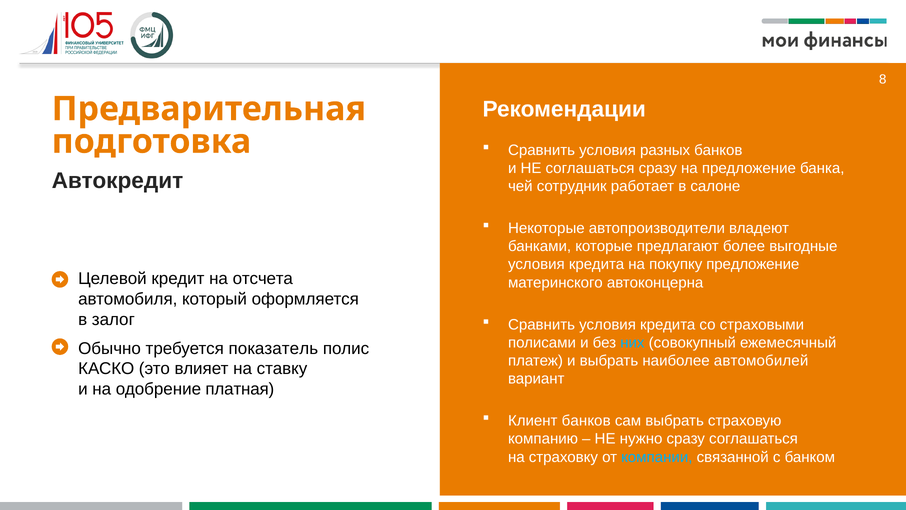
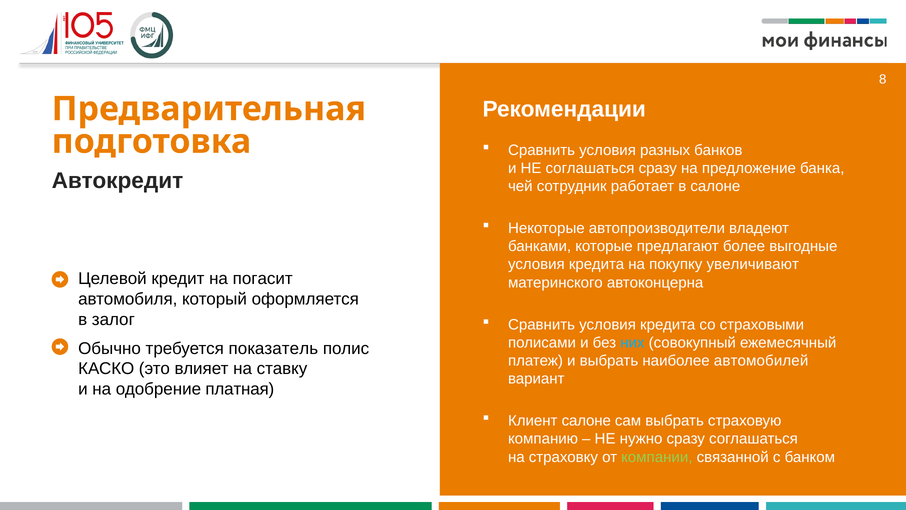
покупку предложение: предложение -> увеличивают
отсчета: отсчета -> погасит
Клиент банков: банков -> салоне
компании colour: light blue -> light green
